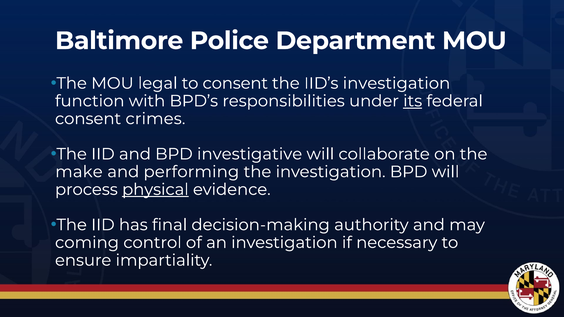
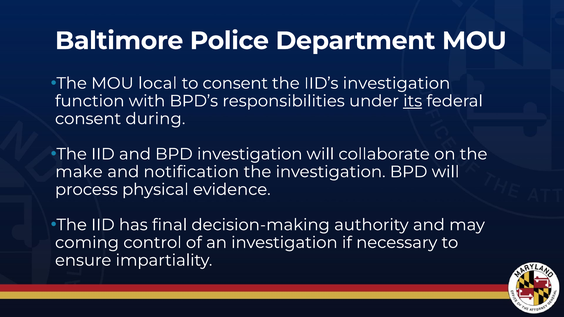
legal: legal -> local
crimes: crimes -> during
BPD investigative: investigative -> investigation
performing: performing -> notification
physical underline: present -> none
